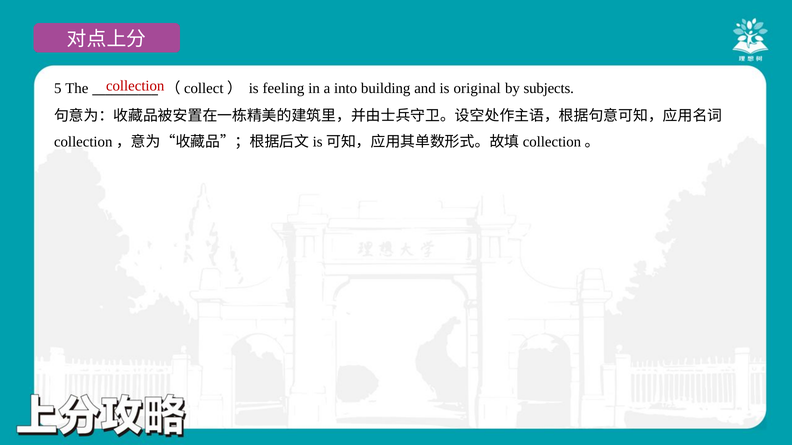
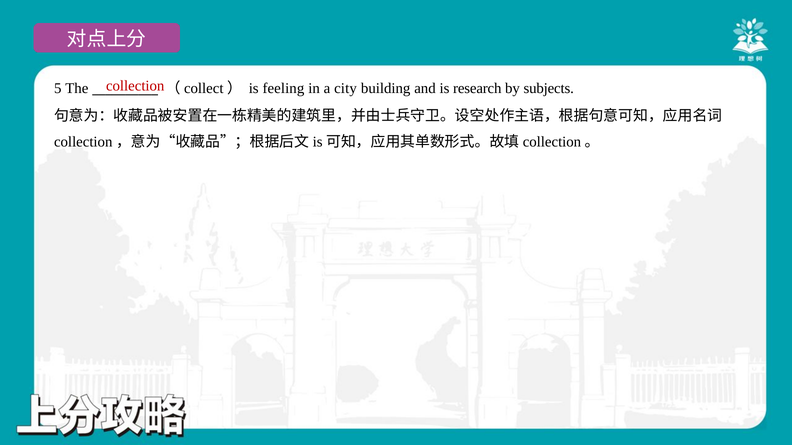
into: into -> city
original: original -> research
